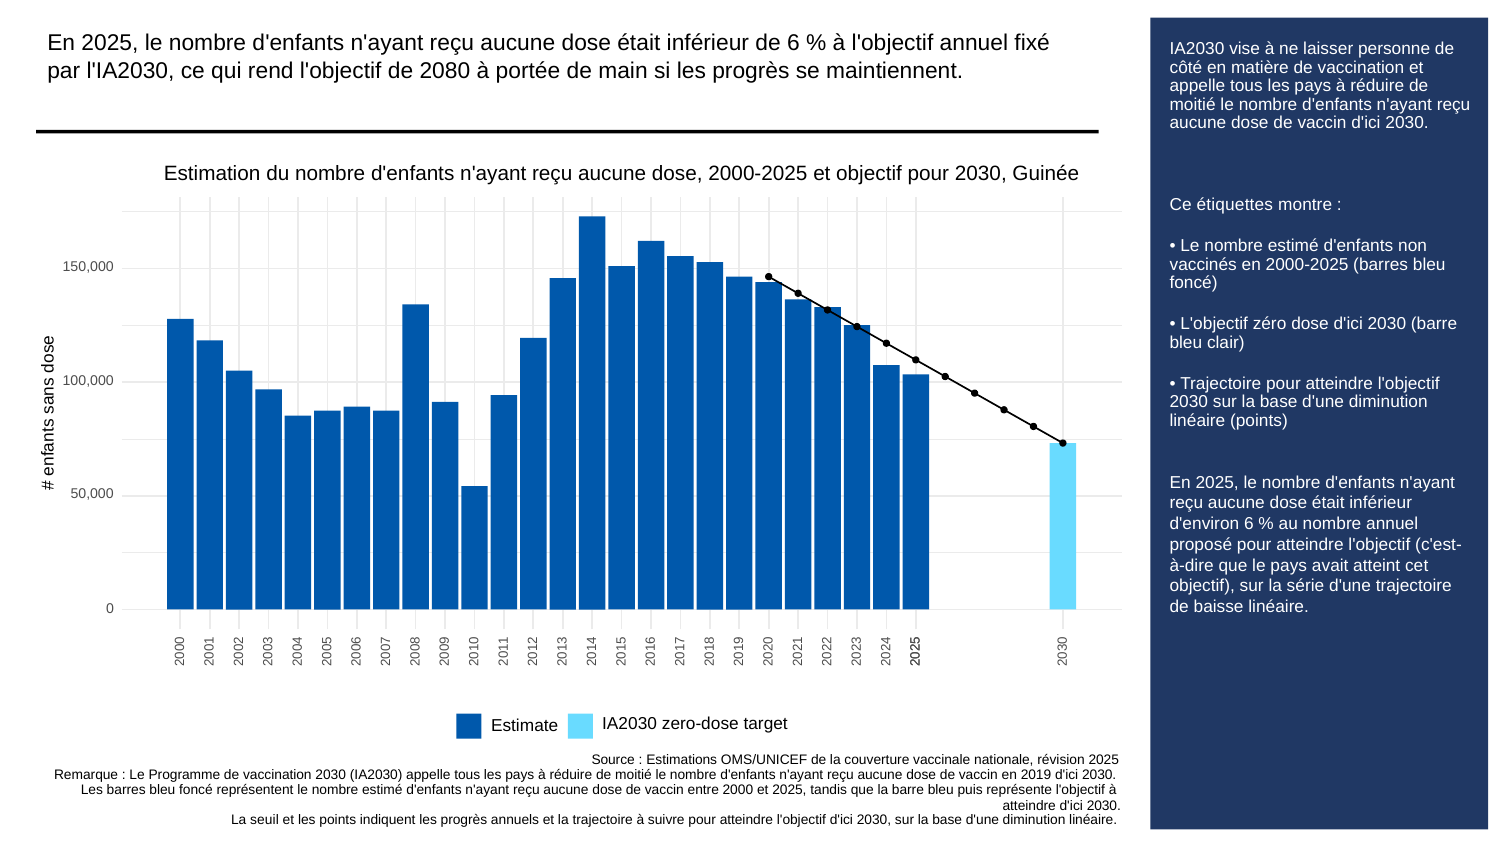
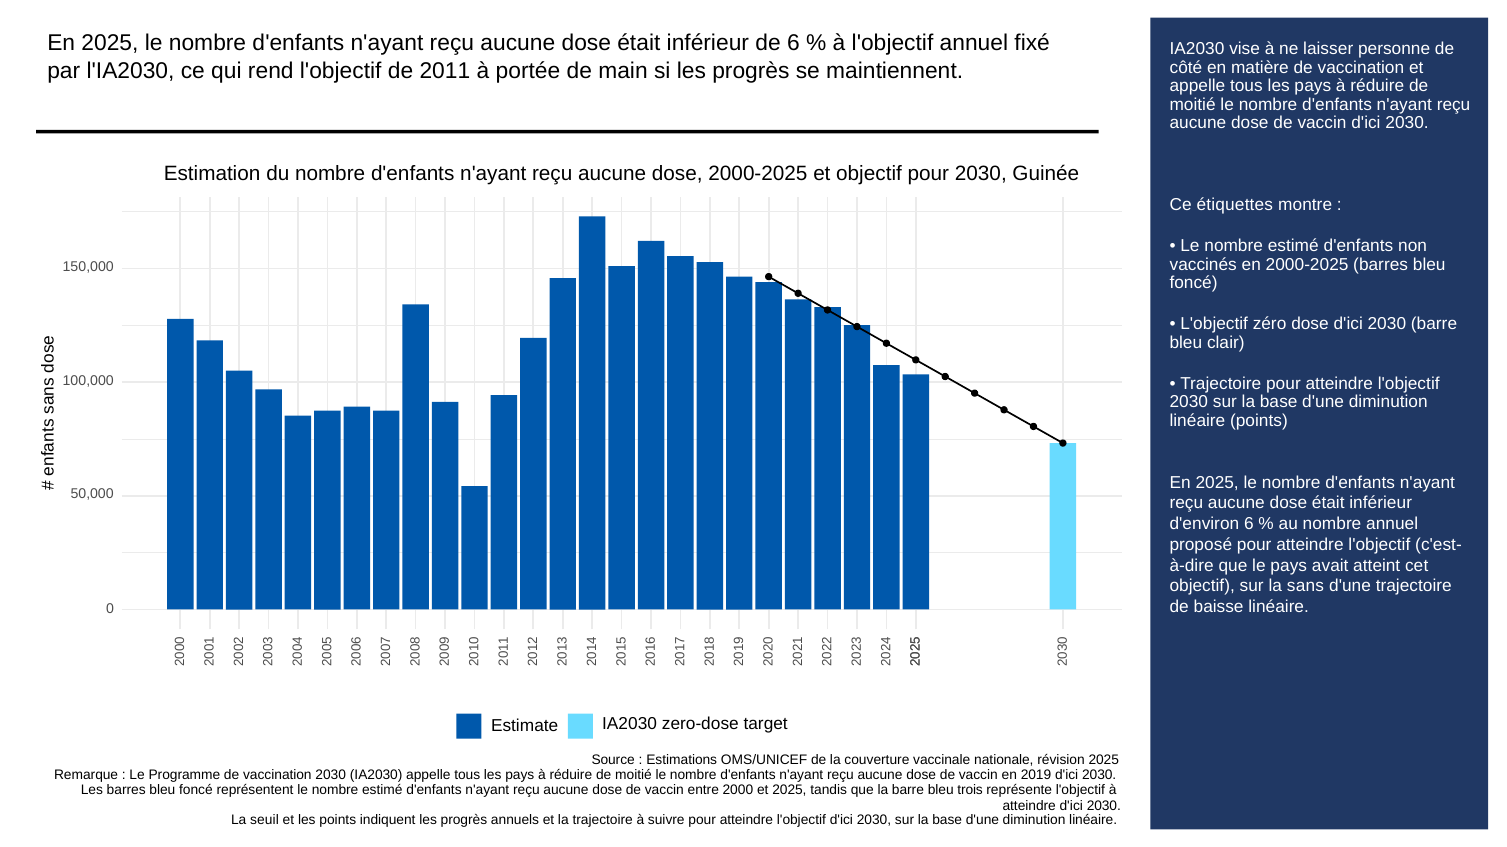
2080: 2080 -> 2011
série: série -> sans
puis: puis -> trois
